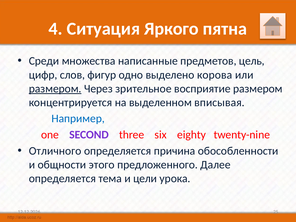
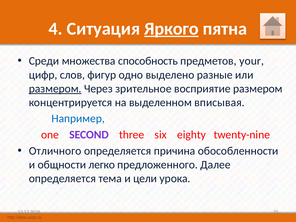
Яркого underline: none -> present
написанные: написанные -> способность
цель: цель -> your
корова: корова -> разные
этого: этого -> легко
